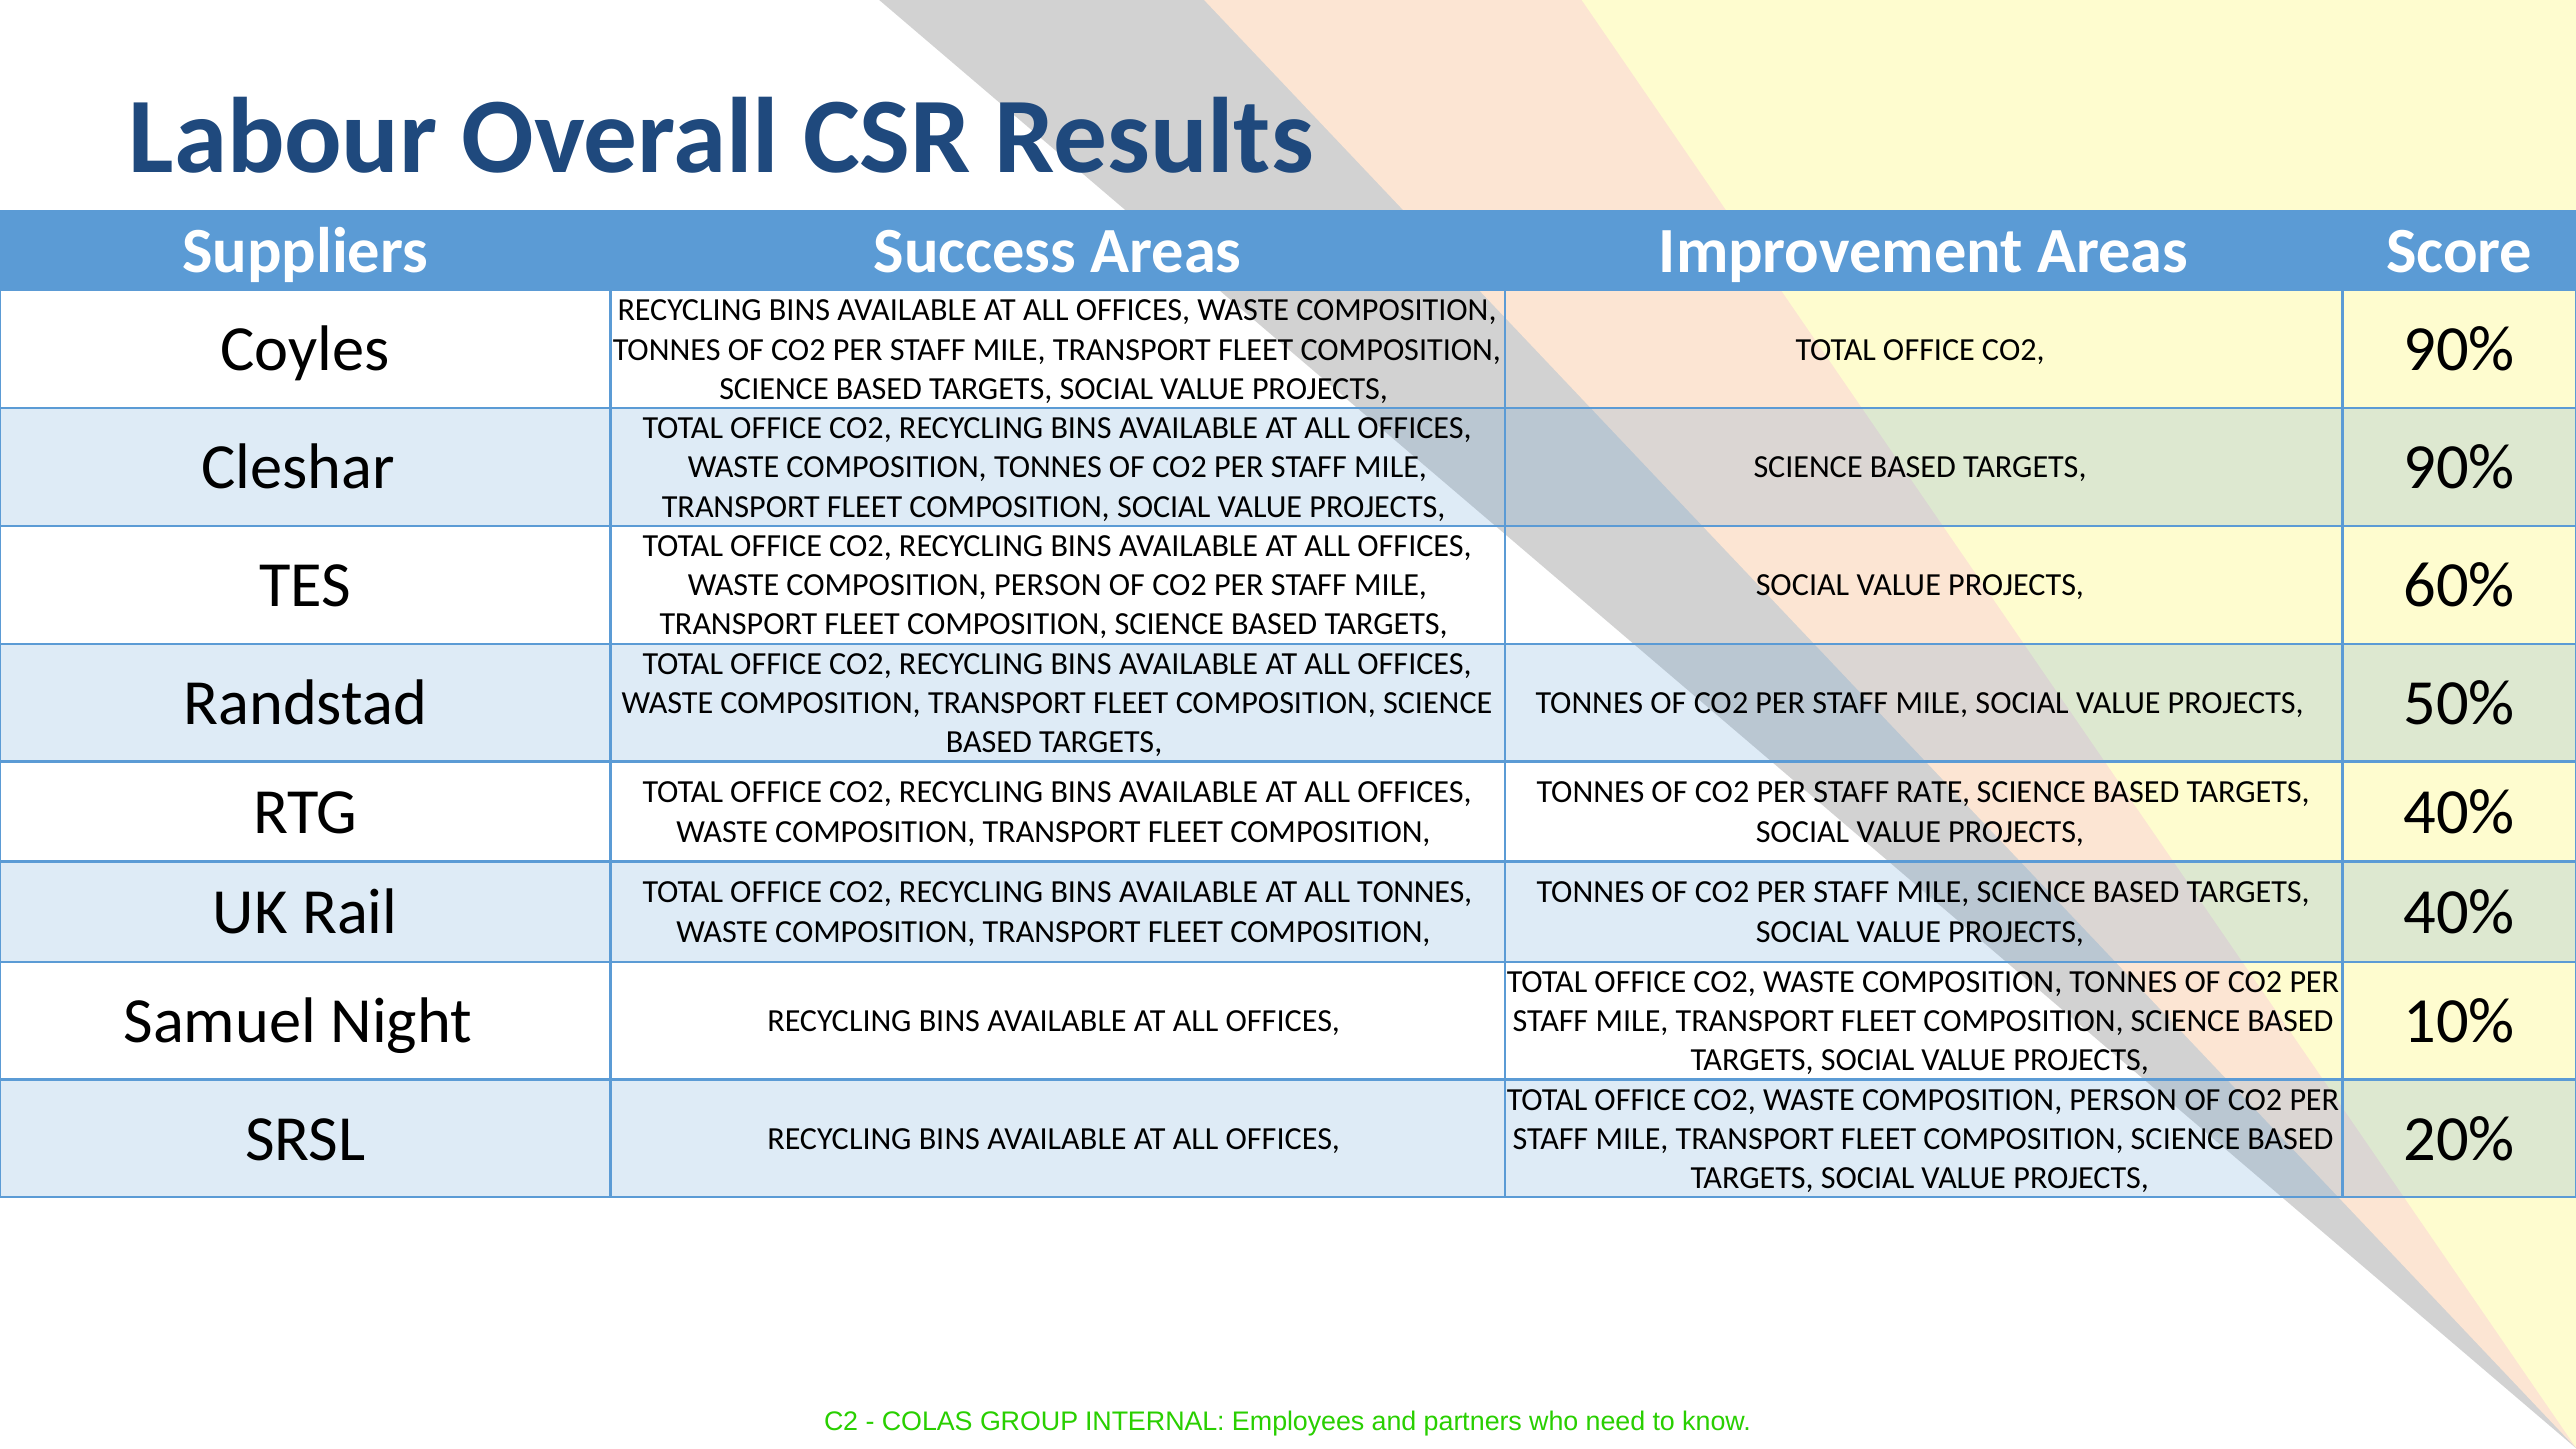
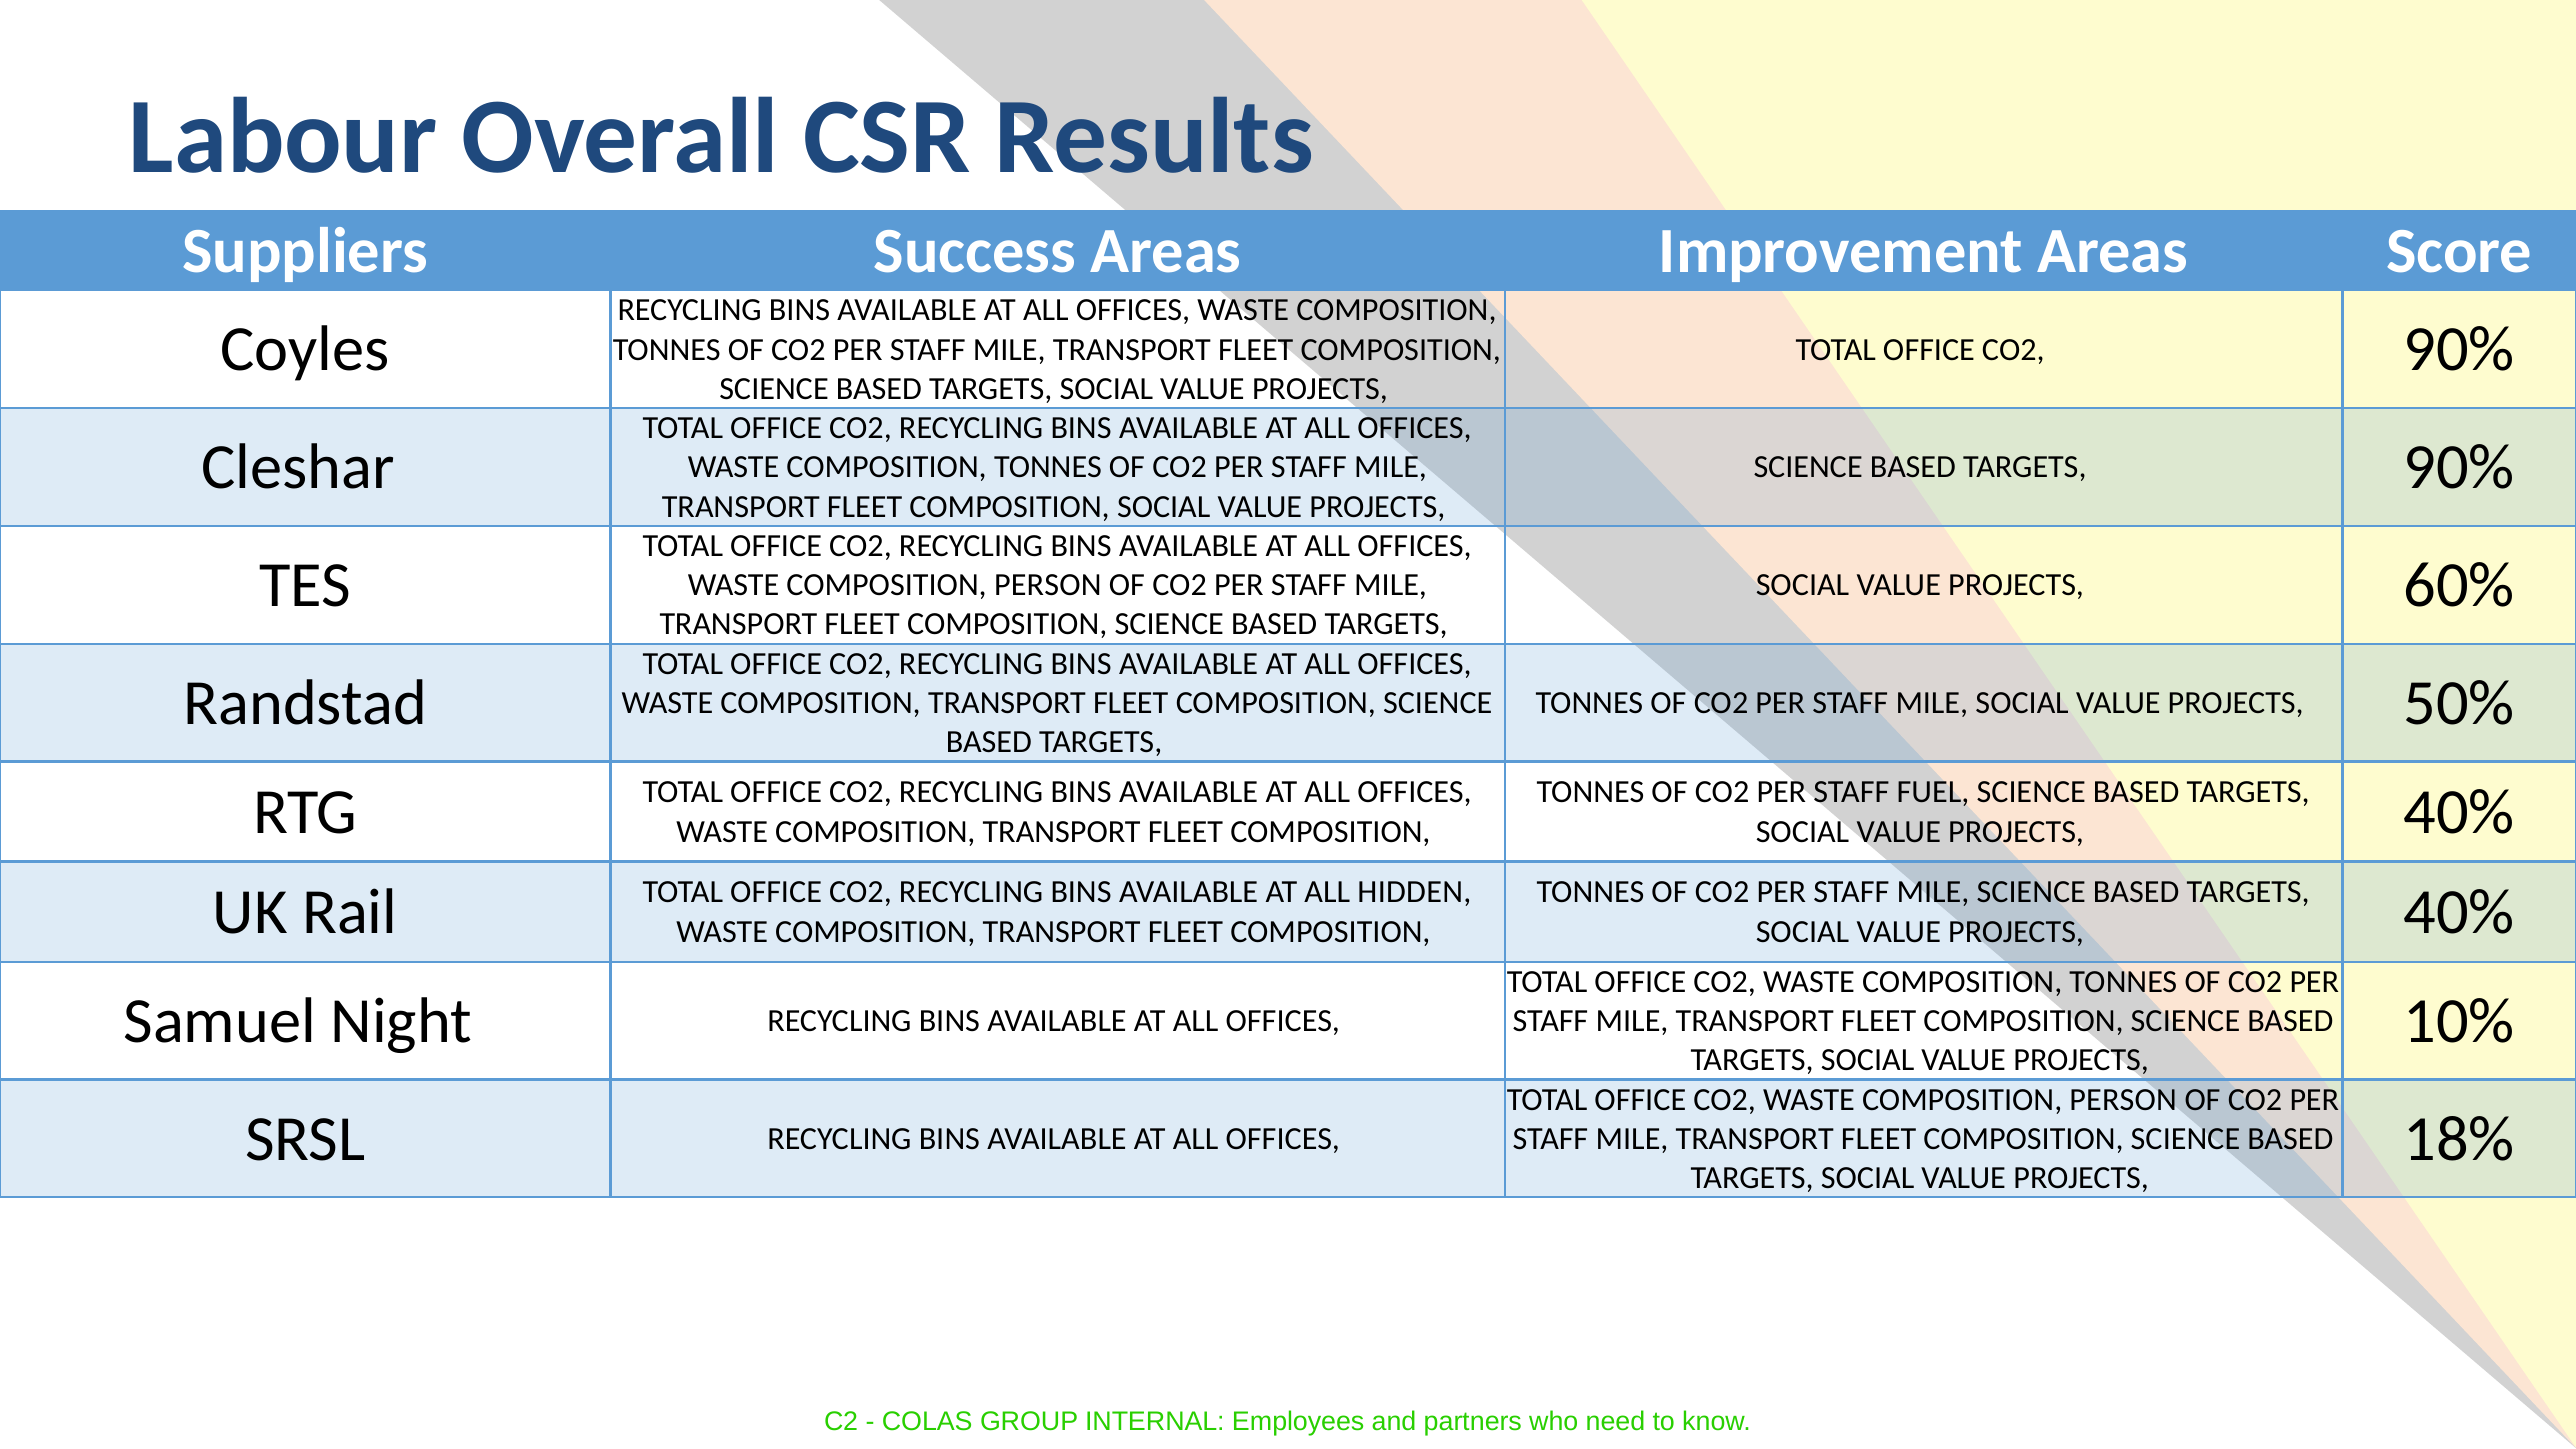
RATE: RATE -> FUEL
ALL TONNES: TONNES -> HIDDEN
20%: 20% -> 18%
